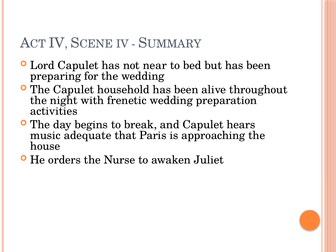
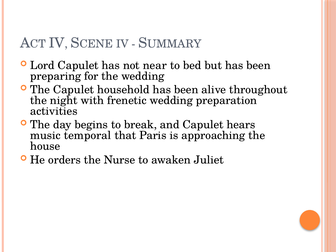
adequate: adequate -> temporal
